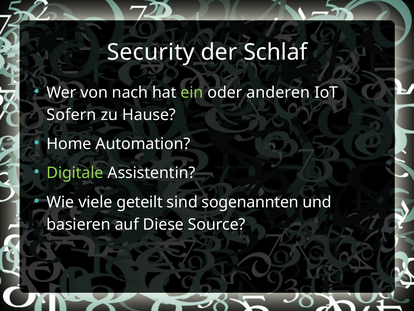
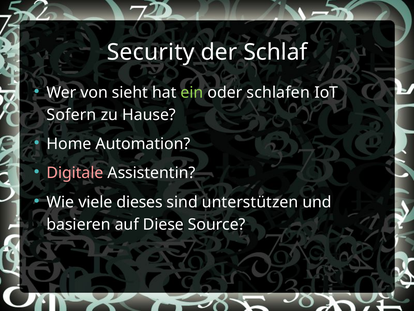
nach: nach -> sieht
anderen: anderen -> schlafen
Digitale colour: light green -> pink
geteilt: geteilt -> dieses
sogenannten: sogenannten -> unterstützen
